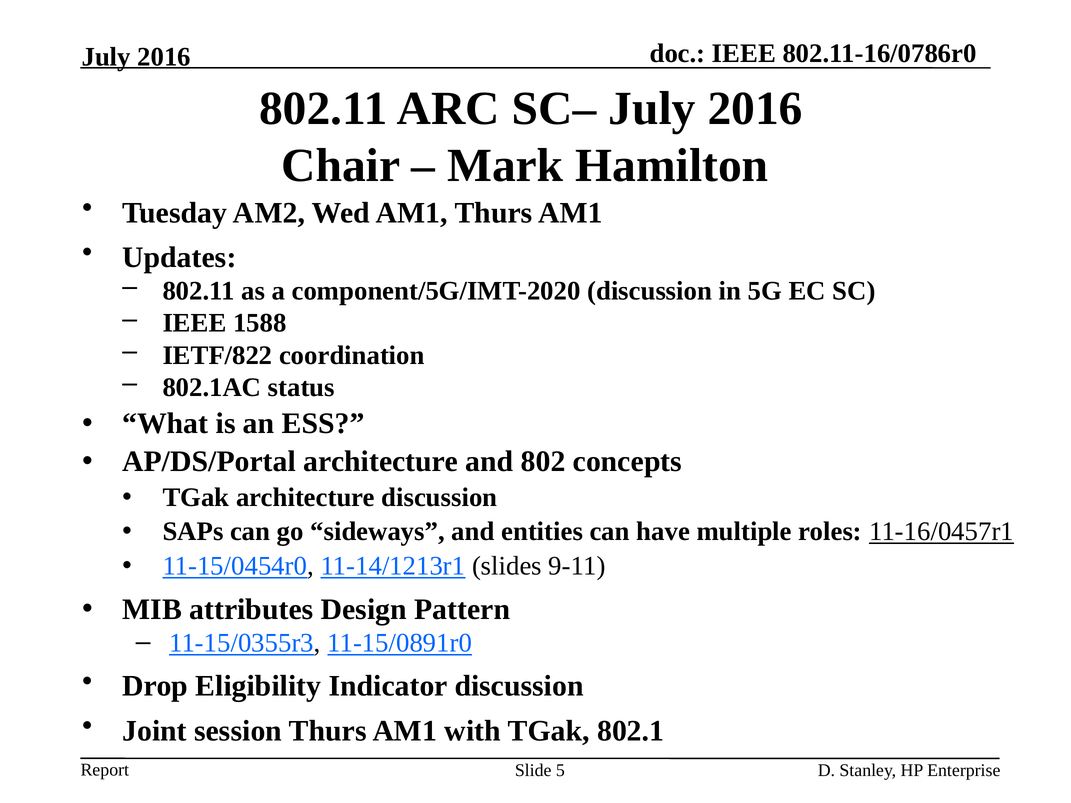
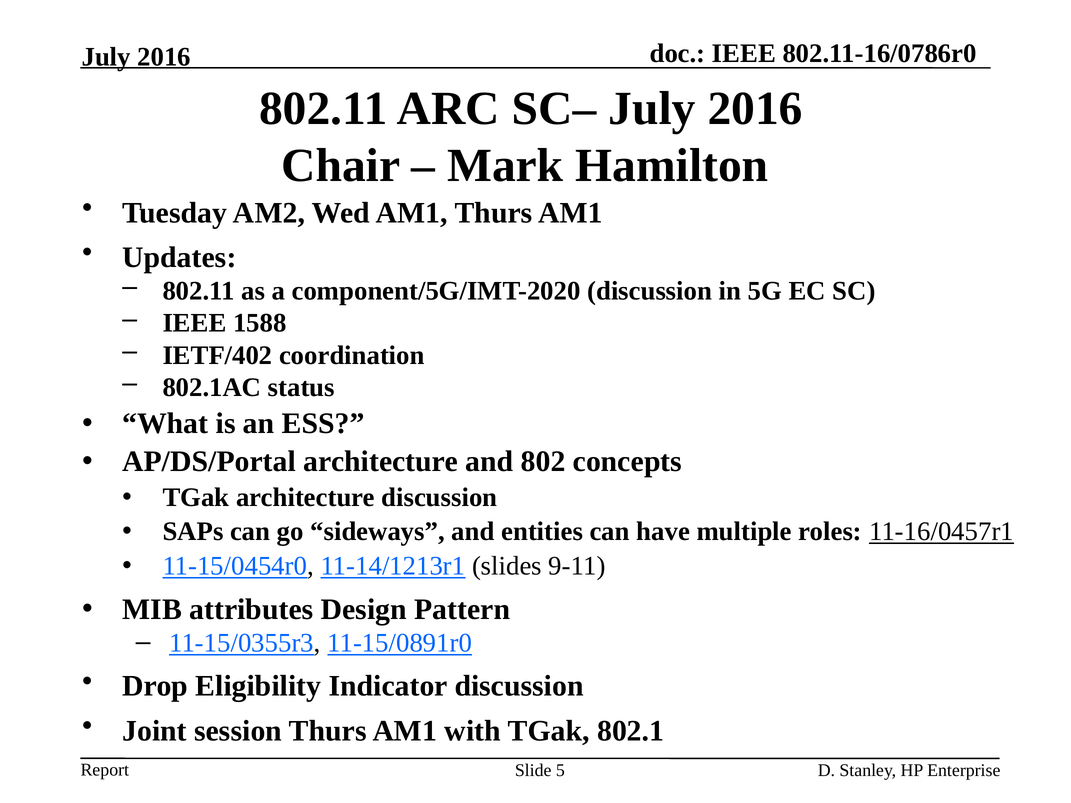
IETF/822: IETF/822 -> IETF/402
